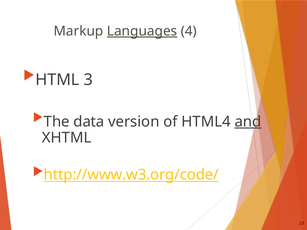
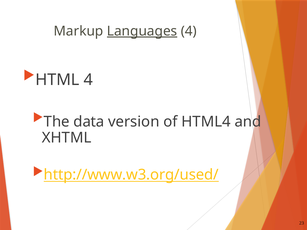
HTML 3: 3 -> 4
and underline: present -> none
http://www.w3.org/code/: http://www.w3.org/code/ -> http://www.w3.org/used/
